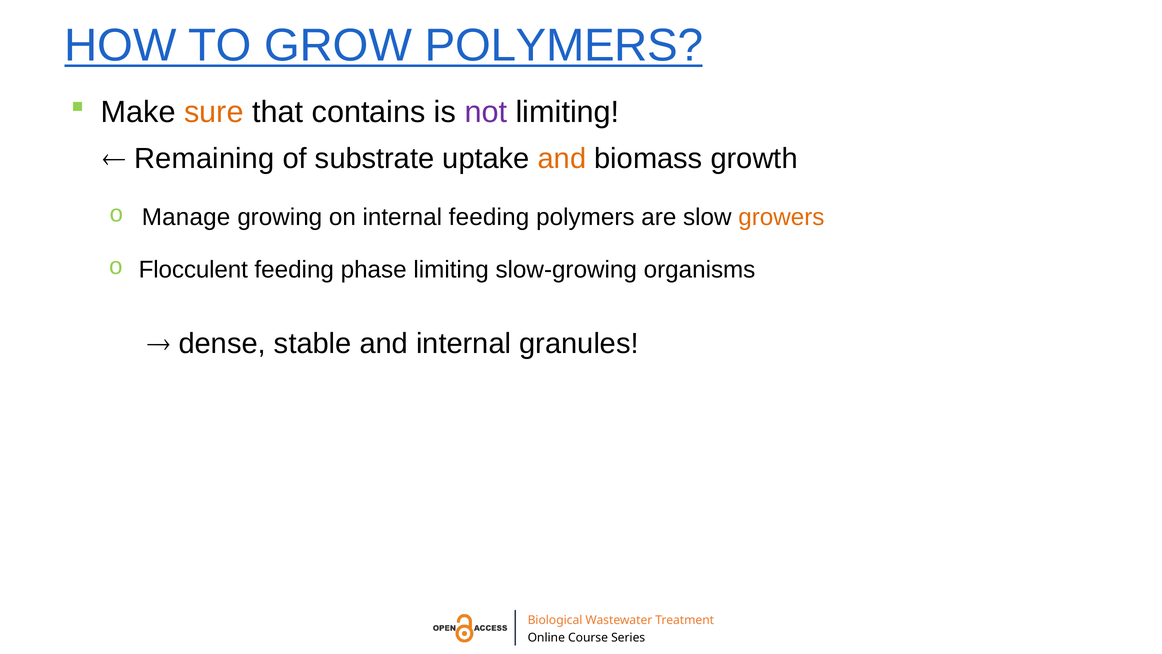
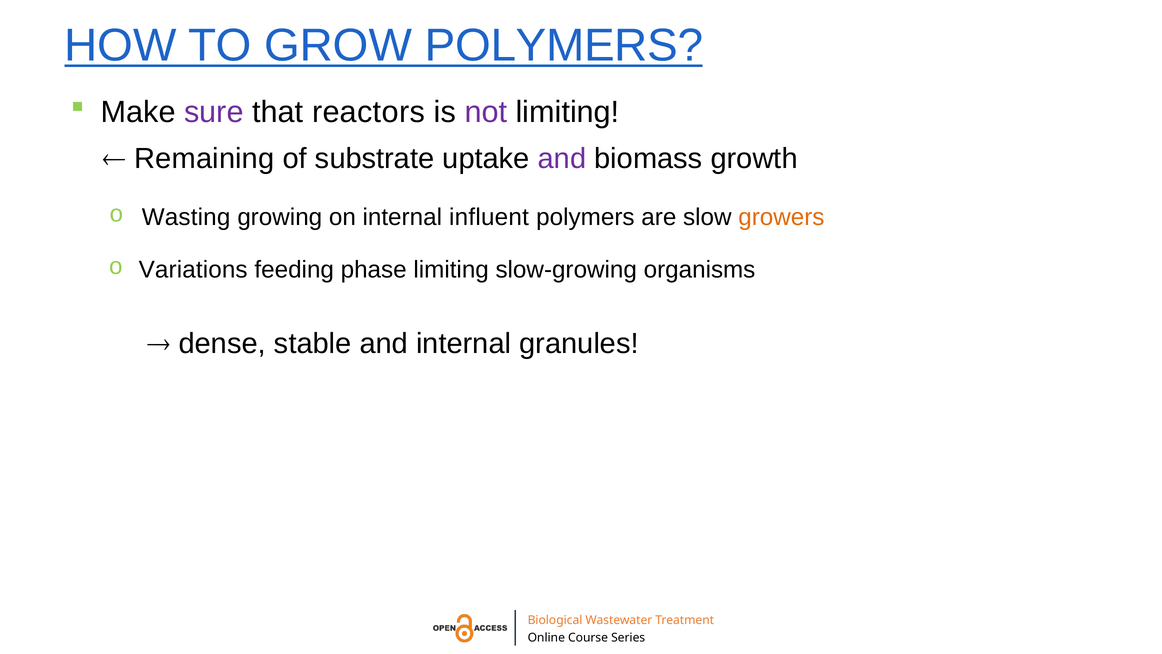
sure colour: orange -> purple
contains: contains -> reactors
and at (562, 159) colour: orange -> purple
Manage: Manage -> Wasting
internal feeding: feeding -> influent
Flocculent: Flocculent -> Variations
